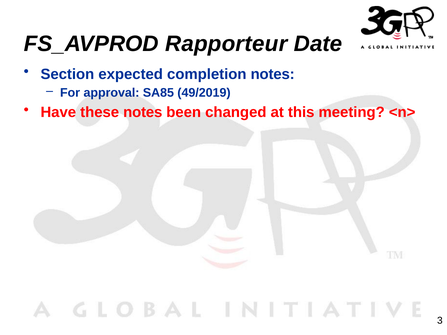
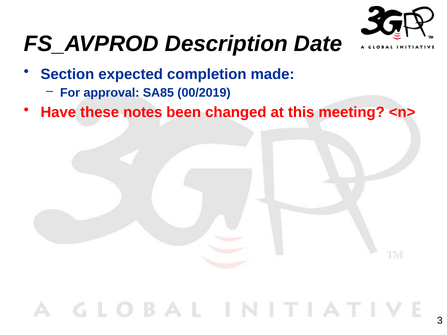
Rapporteur: Rapporteur -> Description
completion notes: notes -> made
49/2019: 49/2019 -> 00/2019
